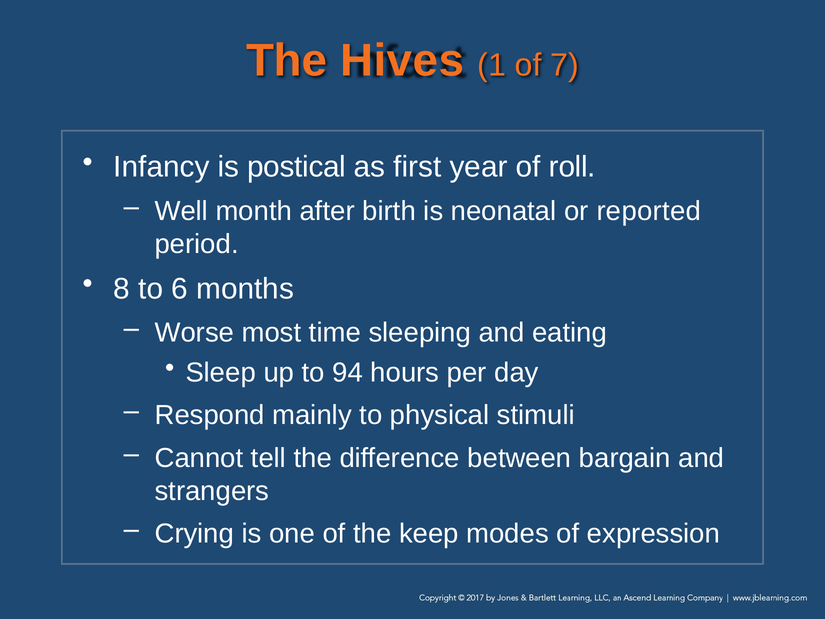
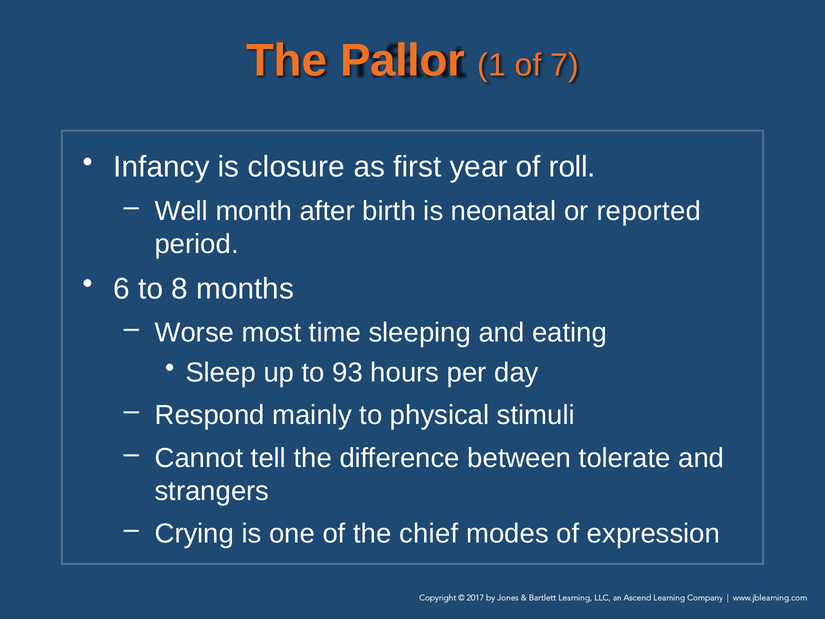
Hives: Hives -> Pallor
postical: postical -> closure
8: 8 -> 6
6: 6 -> 8
94: 94 -> 93
bargain: bargain -> tolerate
keep: keep -> chief
